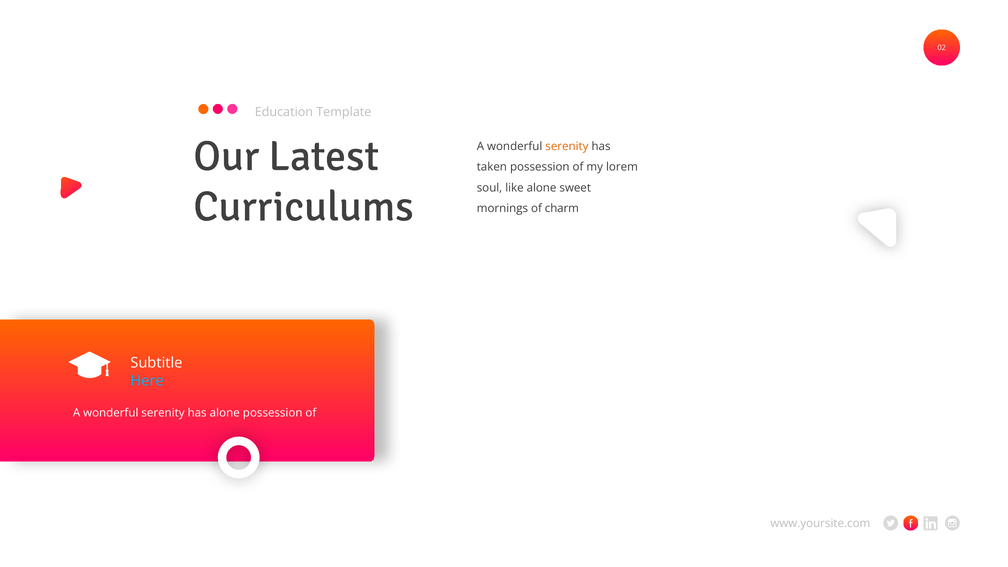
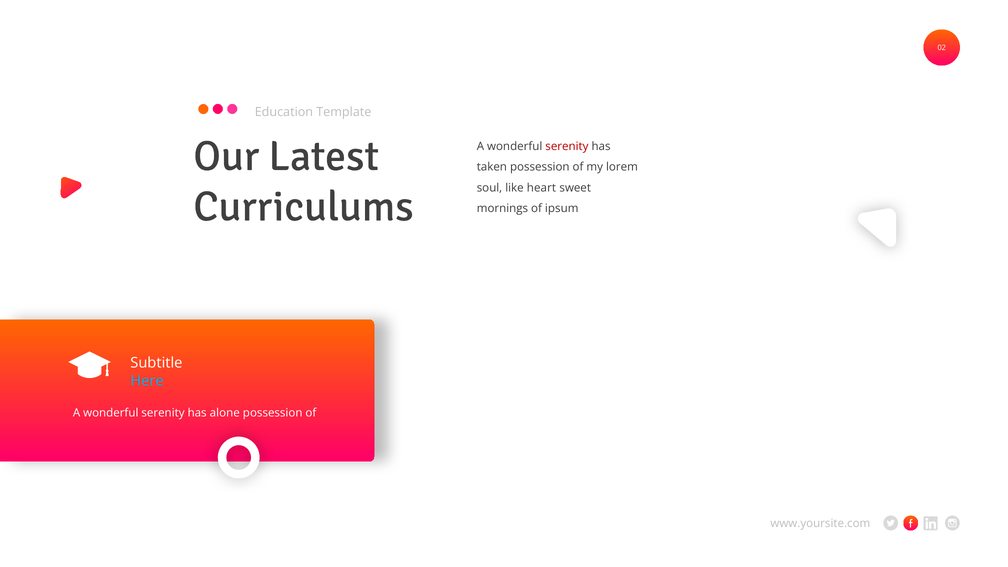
serenity at (567, 146) colour: orange -> red
like alone: alone -> heart
charm: charm -> ipsum
